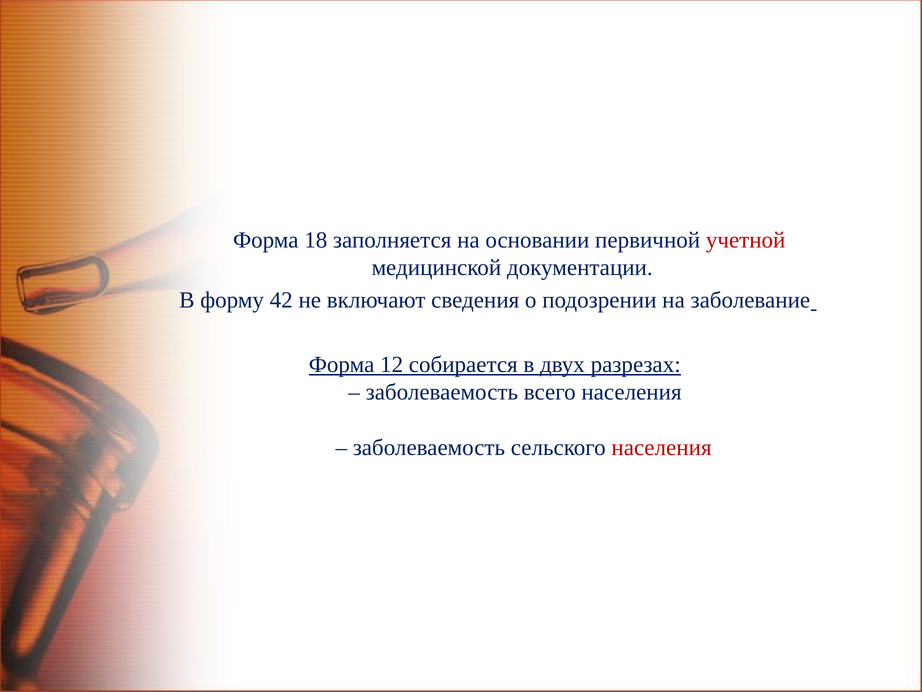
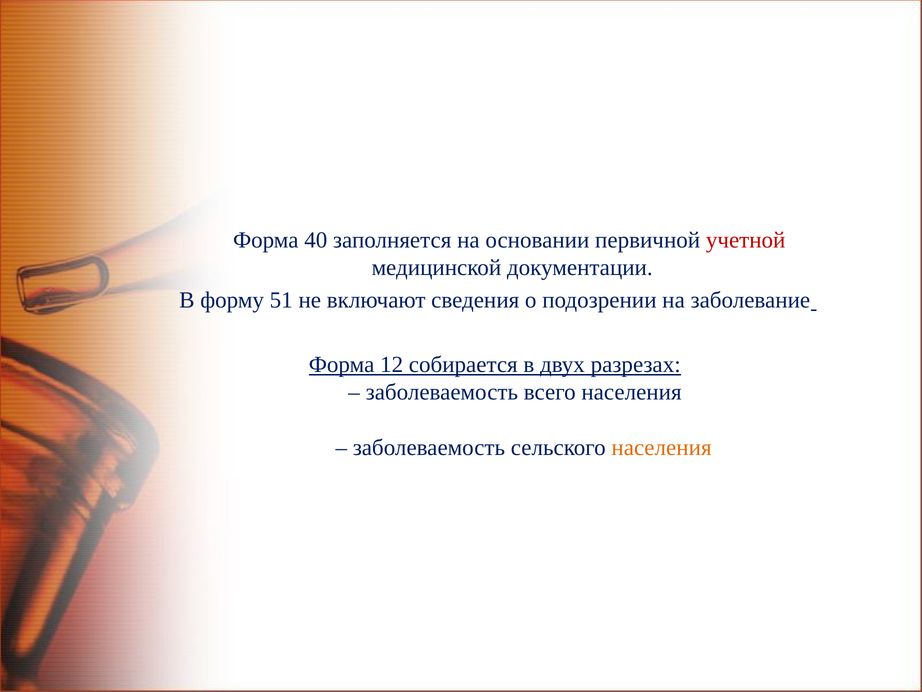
18: 18 -> 40
42: 42 -> 51
населения at (662, 447) colour: red -> orange
